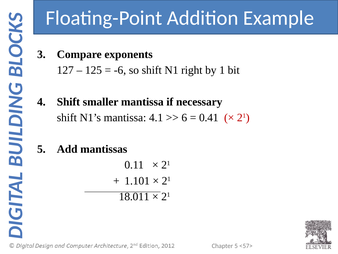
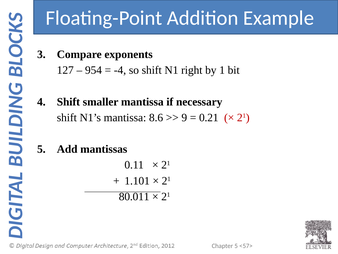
125: 125 -> 954
-6: -6 -> -4
4.1: 4.1 -> 8.6
6: 6 -> 9
0.41: 0.41 -> 0.21
18.011: 18.011 -> 80.011
